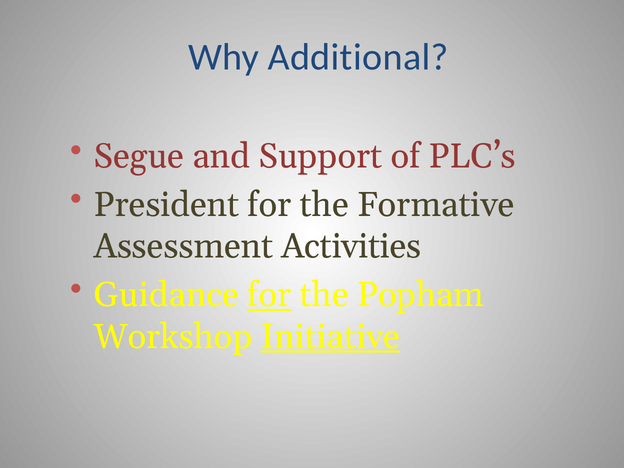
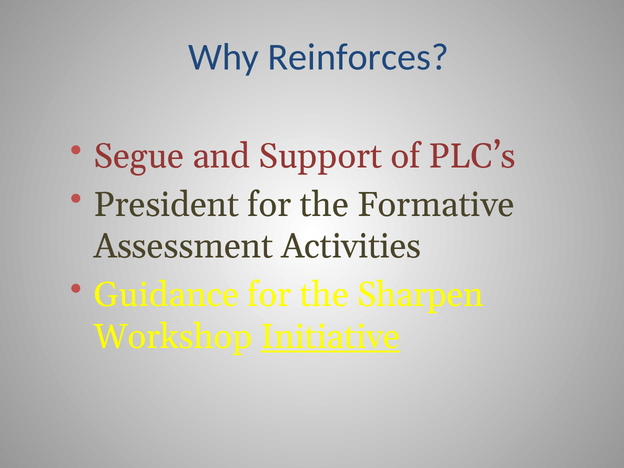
Additional: Additional -> Reinforces
for at (270, 295) underline: present -> none
Popham: Popham -> Sharpen
